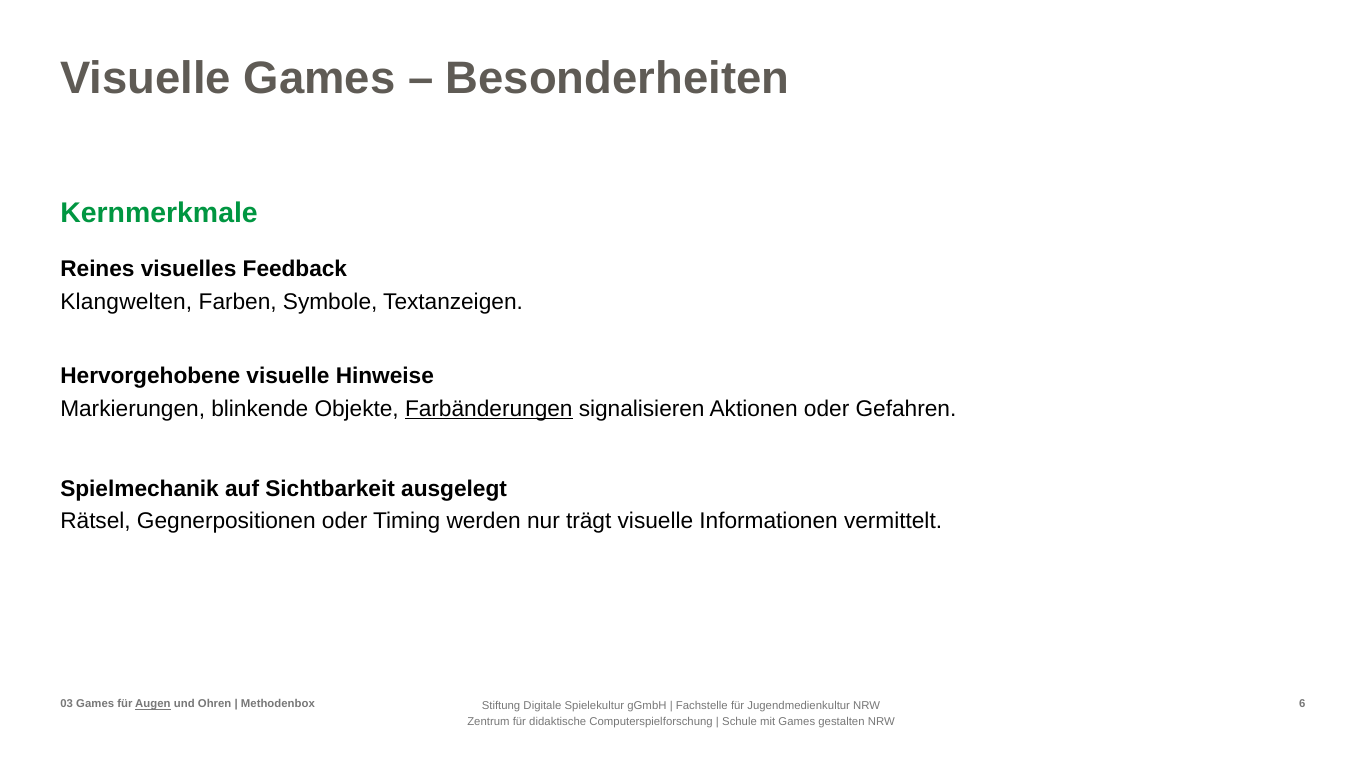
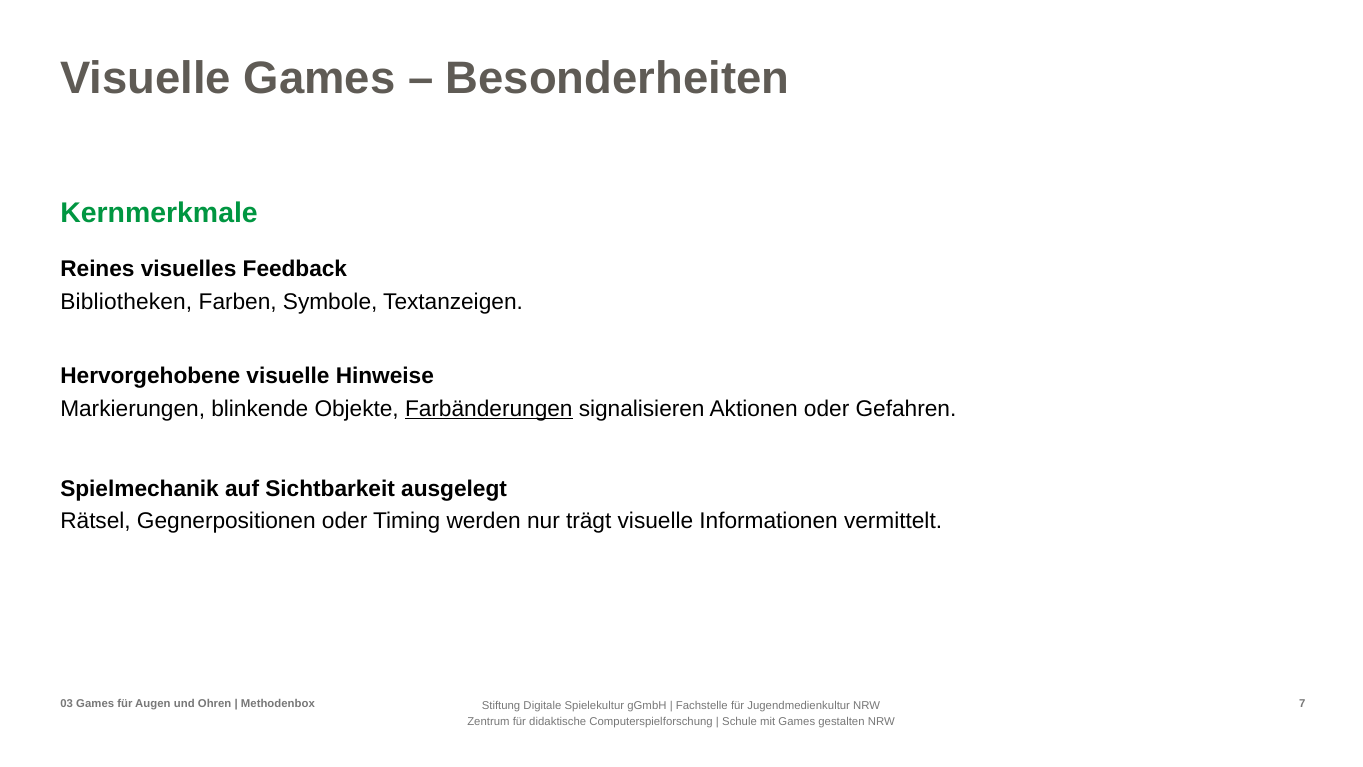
Klangwelten: Klangwelten -> Bibliotheken
Augen underline: present -> none
6: 6 -> 7
